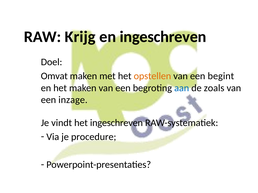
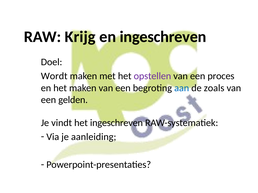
Omvat: Omvat -> Wordt
opstellen colour: orange -> purple
begint: begint -> proces
inzage: inzage -> gelden
procedure: procedure -> aanleiding
